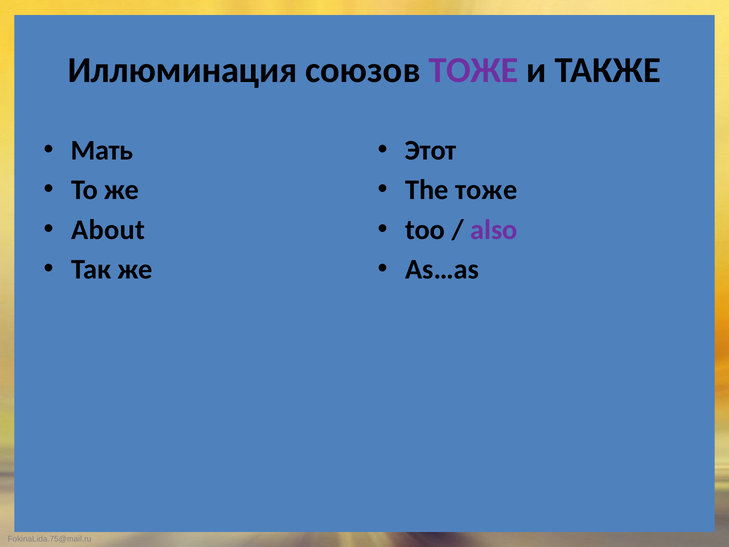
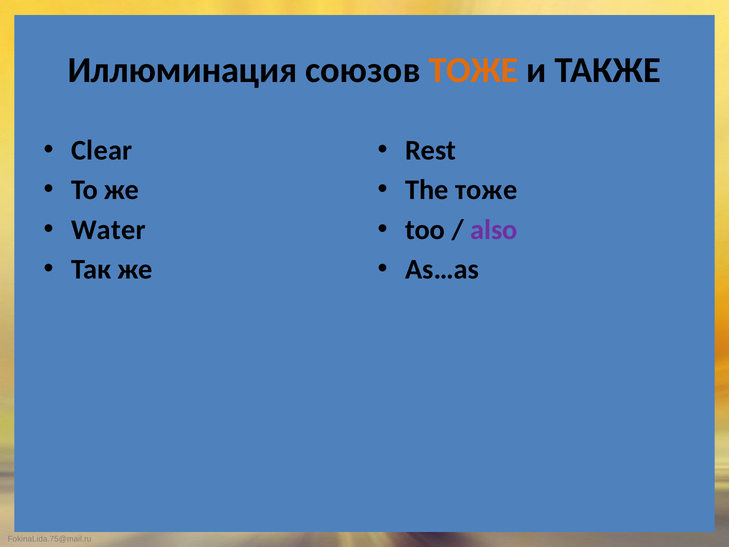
ТОЖЕ at (474, 70) colour: purple -> orange
Мать: Мать -> Clear
Этот: Этот -> Rest
About: About -> Water
